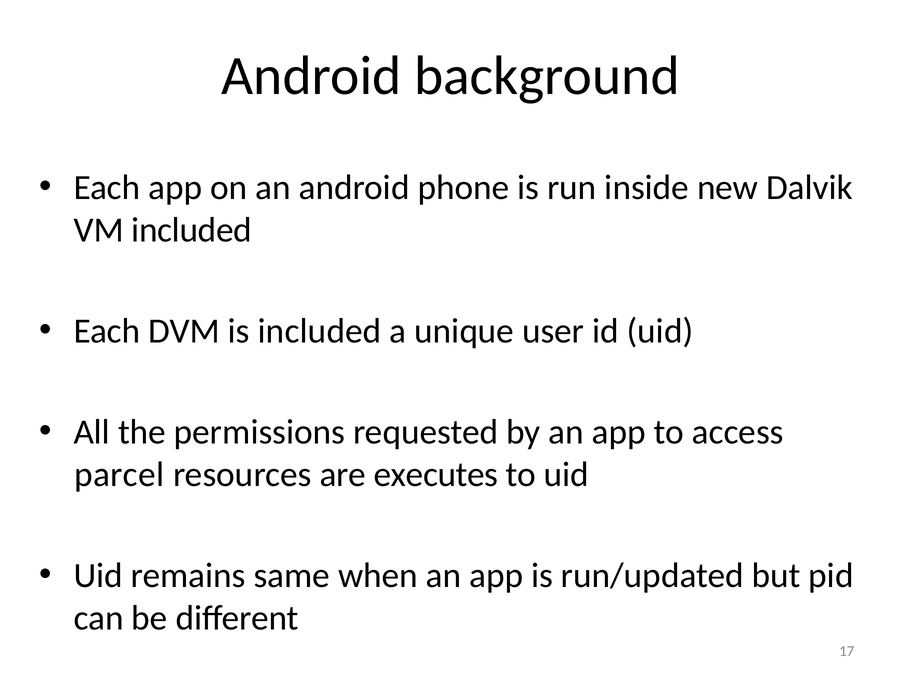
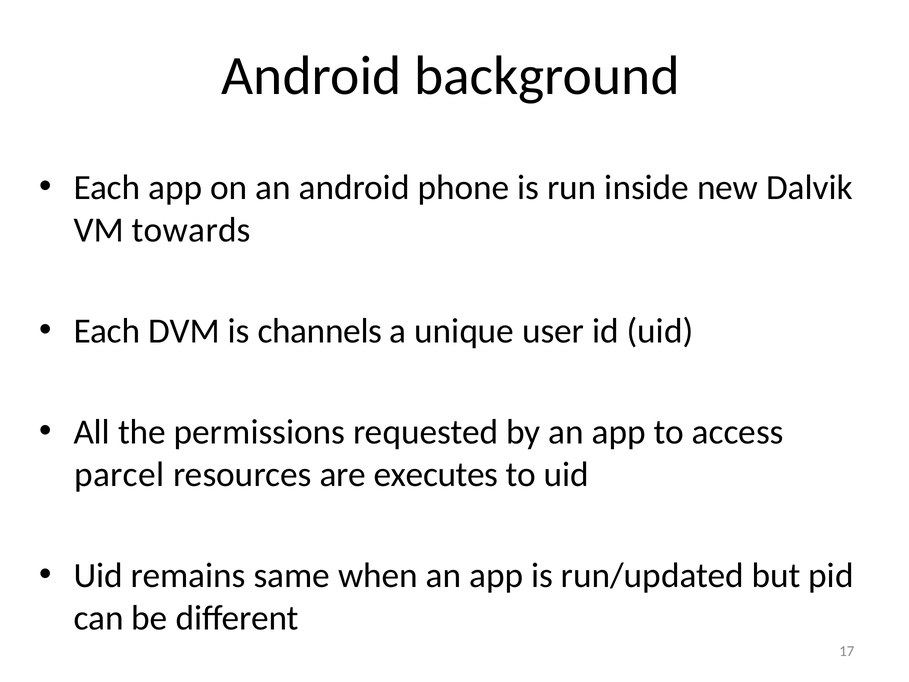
VM included: included -> towards
is included: included -> channels
